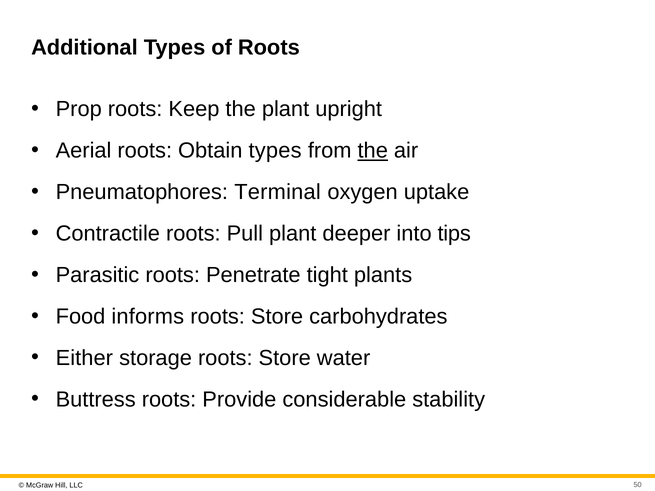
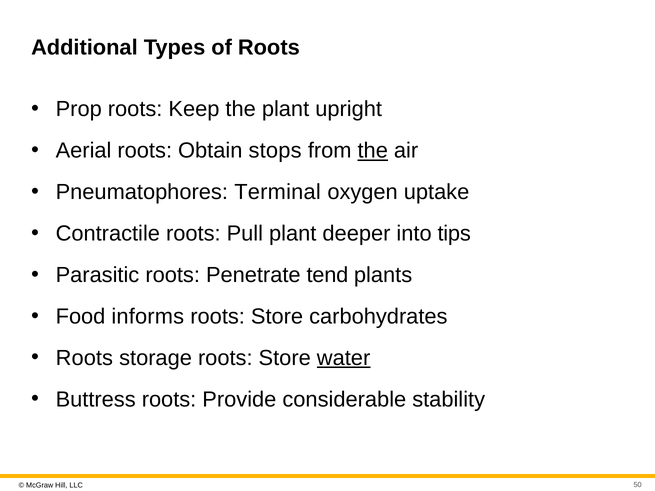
Obtain types: types -> stops
tight: tight -> tend
Either at (84, 358): Either -> Roots
water underline: none -> present
